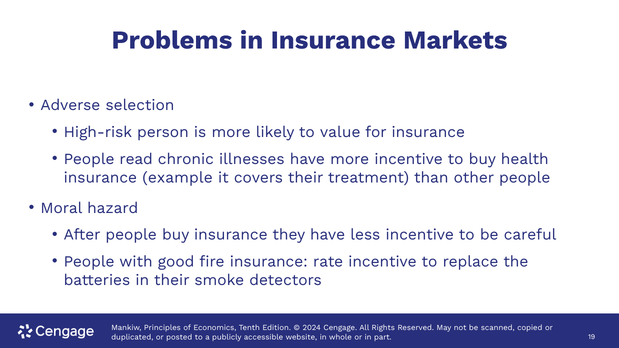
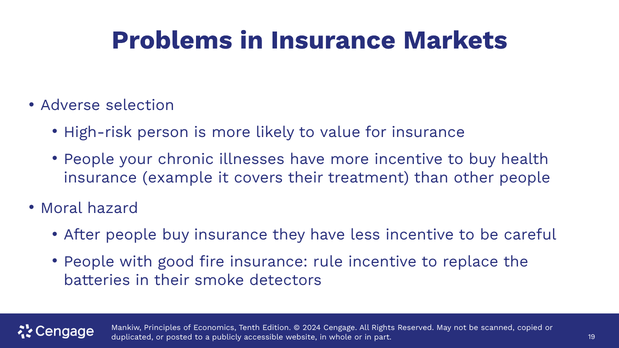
read: read -> your
rate: rate -> rule
